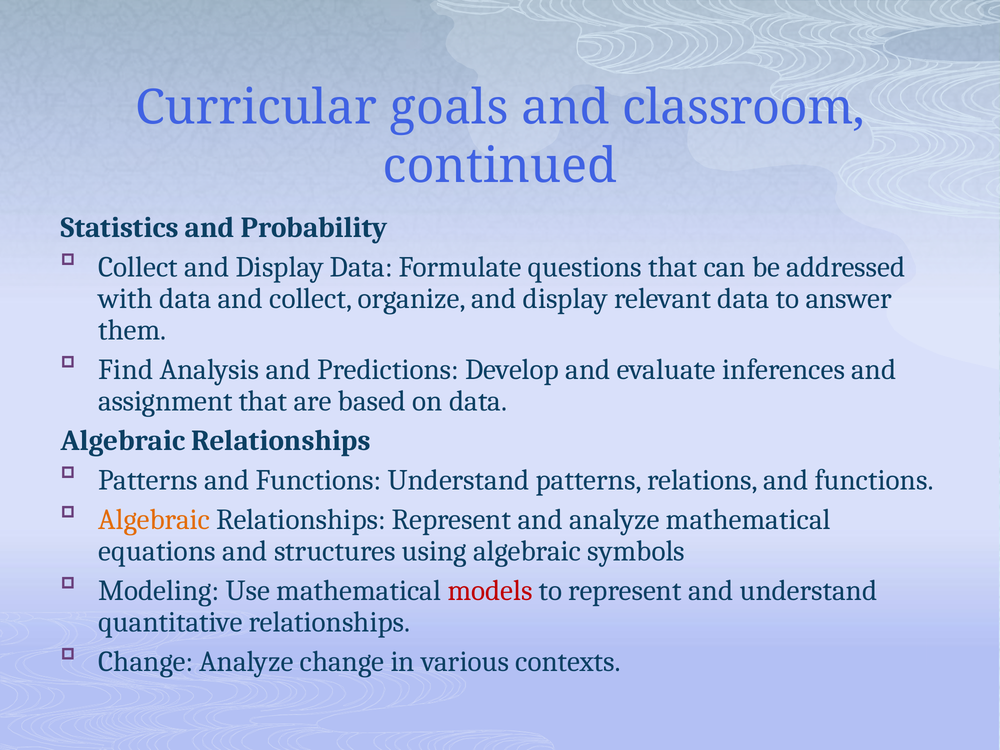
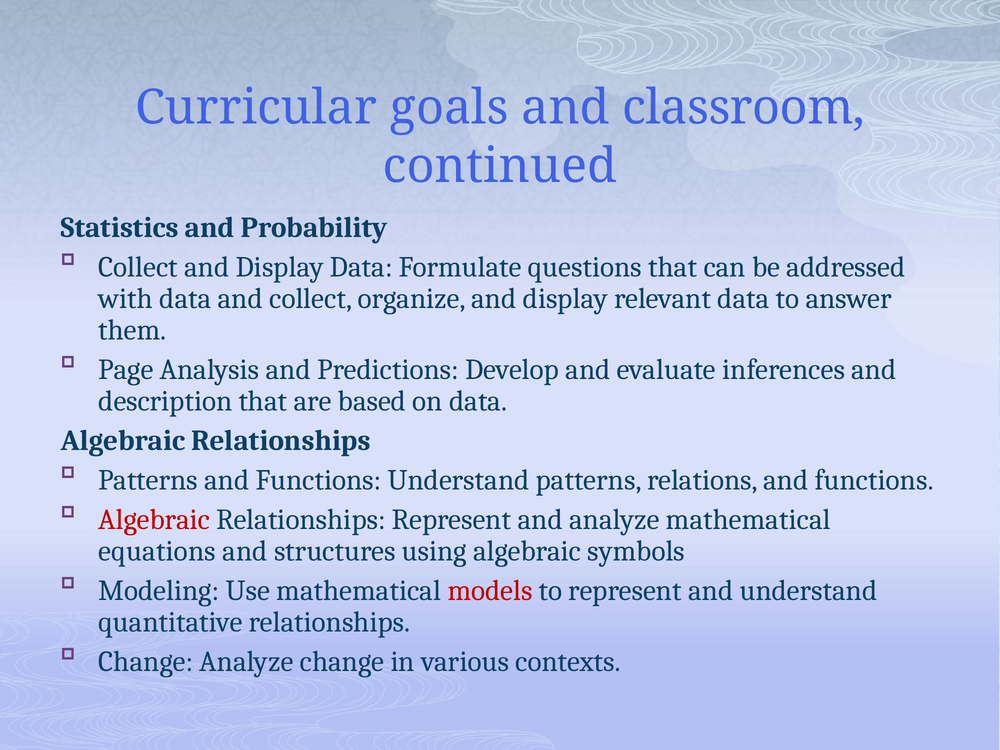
Find: Find -> Page
assignment: assignment -> description
Algebraic at (154, 520) colour: orange -> red
